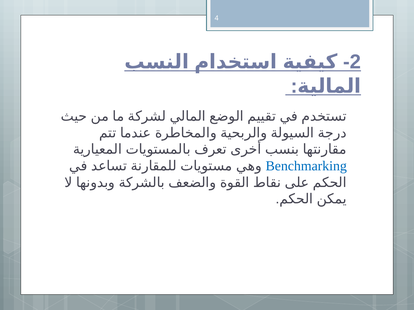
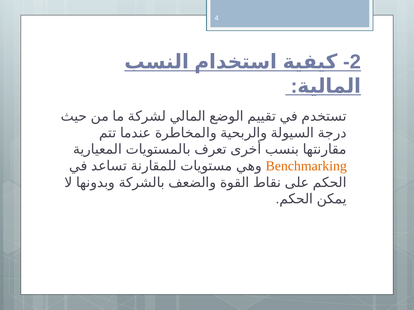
Benchmarking colour: blue -> orange
